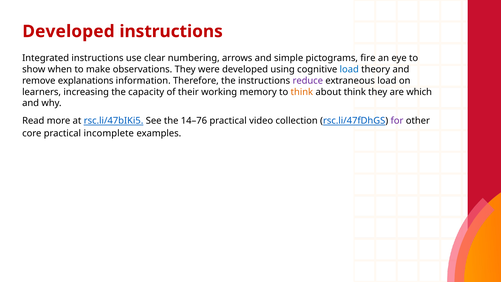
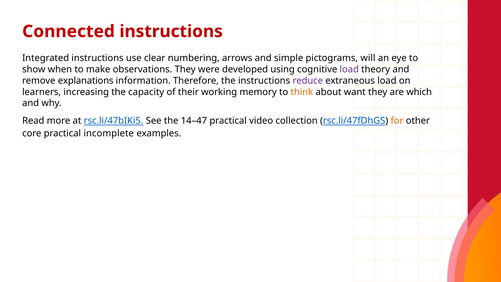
Developed at (68, 31): Developed -> Connected
fire: fire -> will
load at (349, 69) colour: blue -> purple
about think: think -> want
14–76: 14–76 -> 14–47
for colour: purple -> orange
